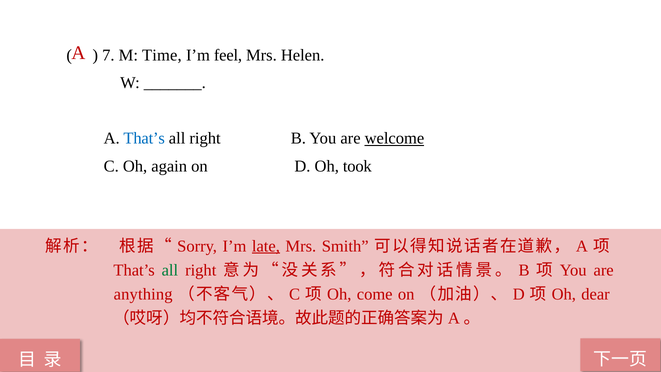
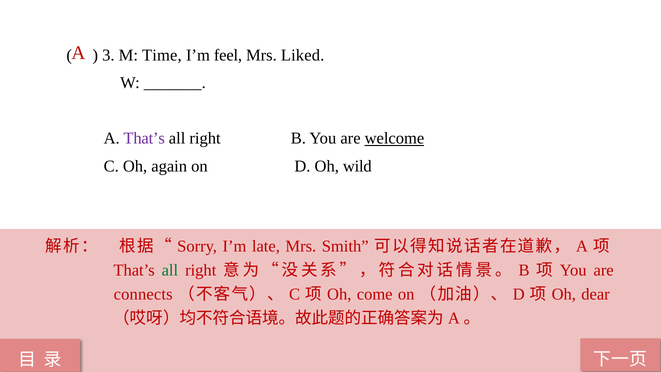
7: 7 -> 3
Helen: Helen -> Liked
That’s at (144, 138) colour: blue -> purple
took: took -> wild
late underline: present -> none
anything: anything -> connects
